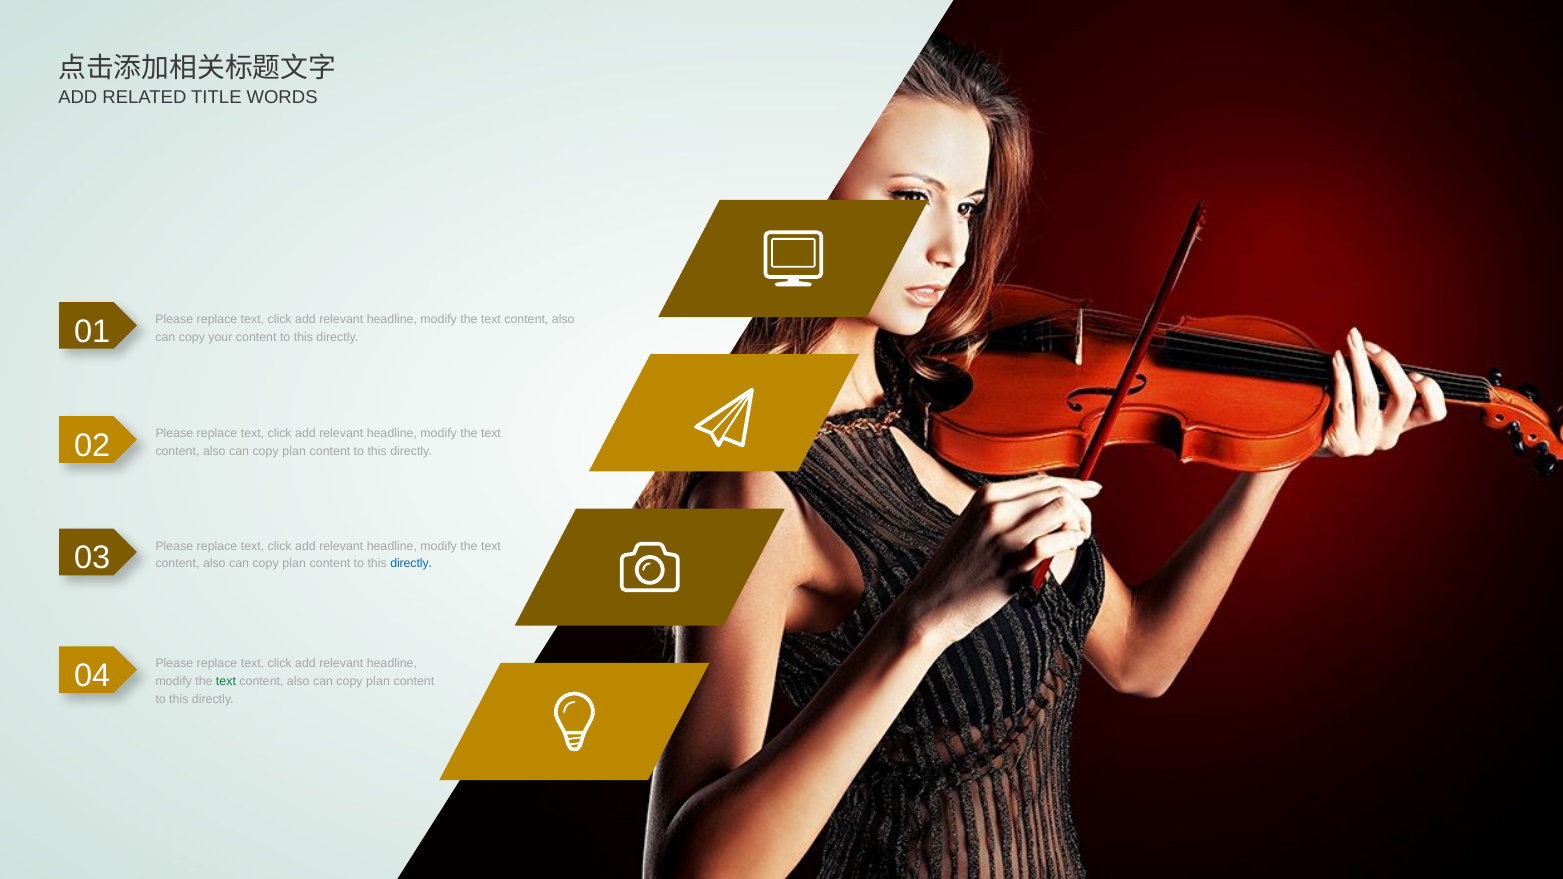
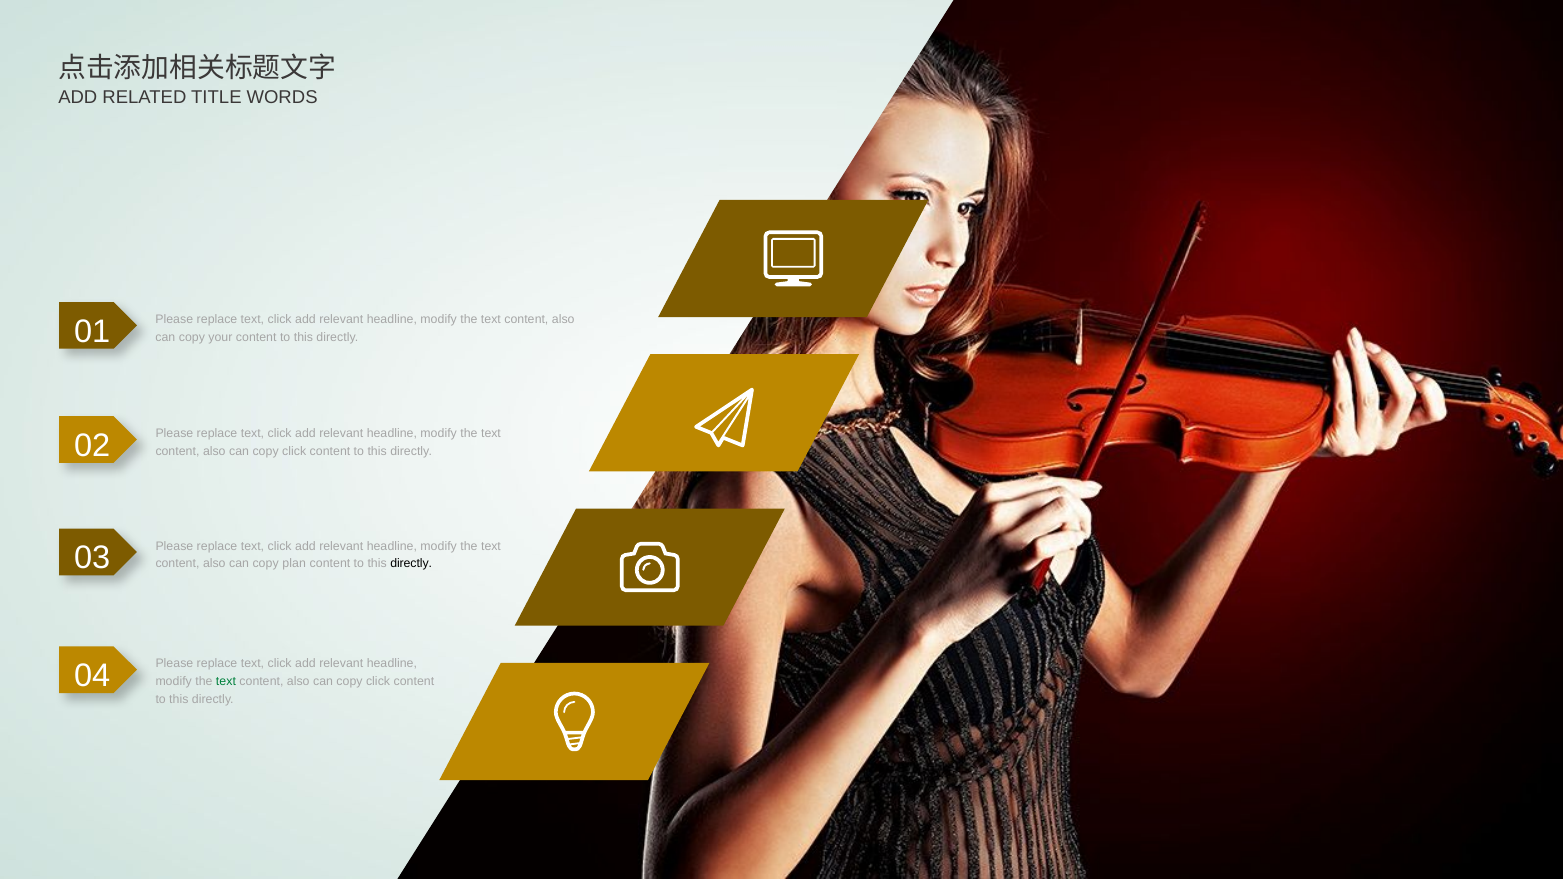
plan at (294, 451): plan -> click
directly at (411, 564) colour: blue -> black
plan at (378, 682): plan -> click
